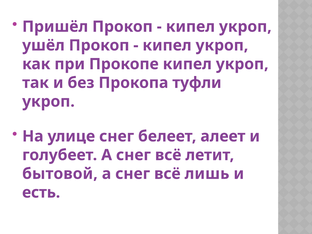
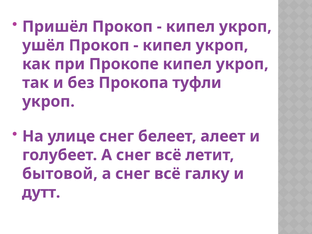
лишь: лишь -> галку
есть: есть -> дутт
